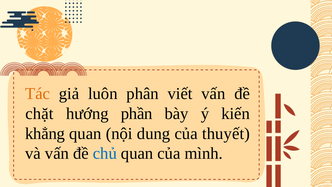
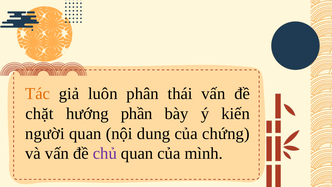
viết: viết -> thái
khẳng: khẳng -> người
thuyết: thuyết -> chứng
chủ colour: blue -> purple
